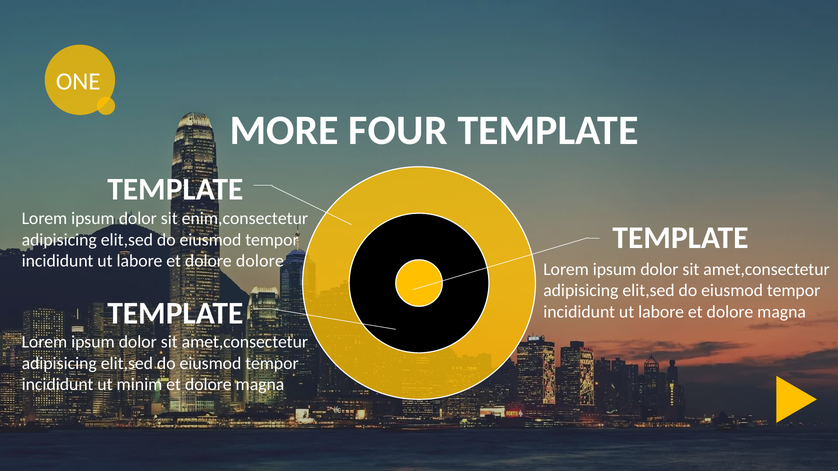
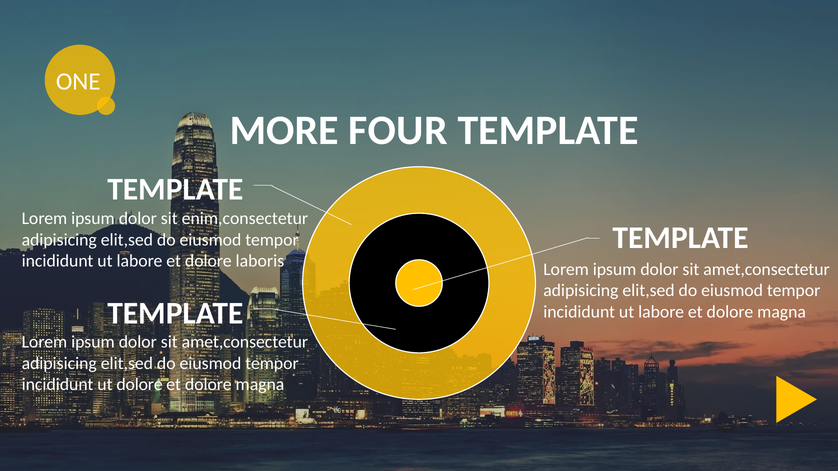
dolore dolore: dolore -> laboris
ut minim: minim -> dolore
